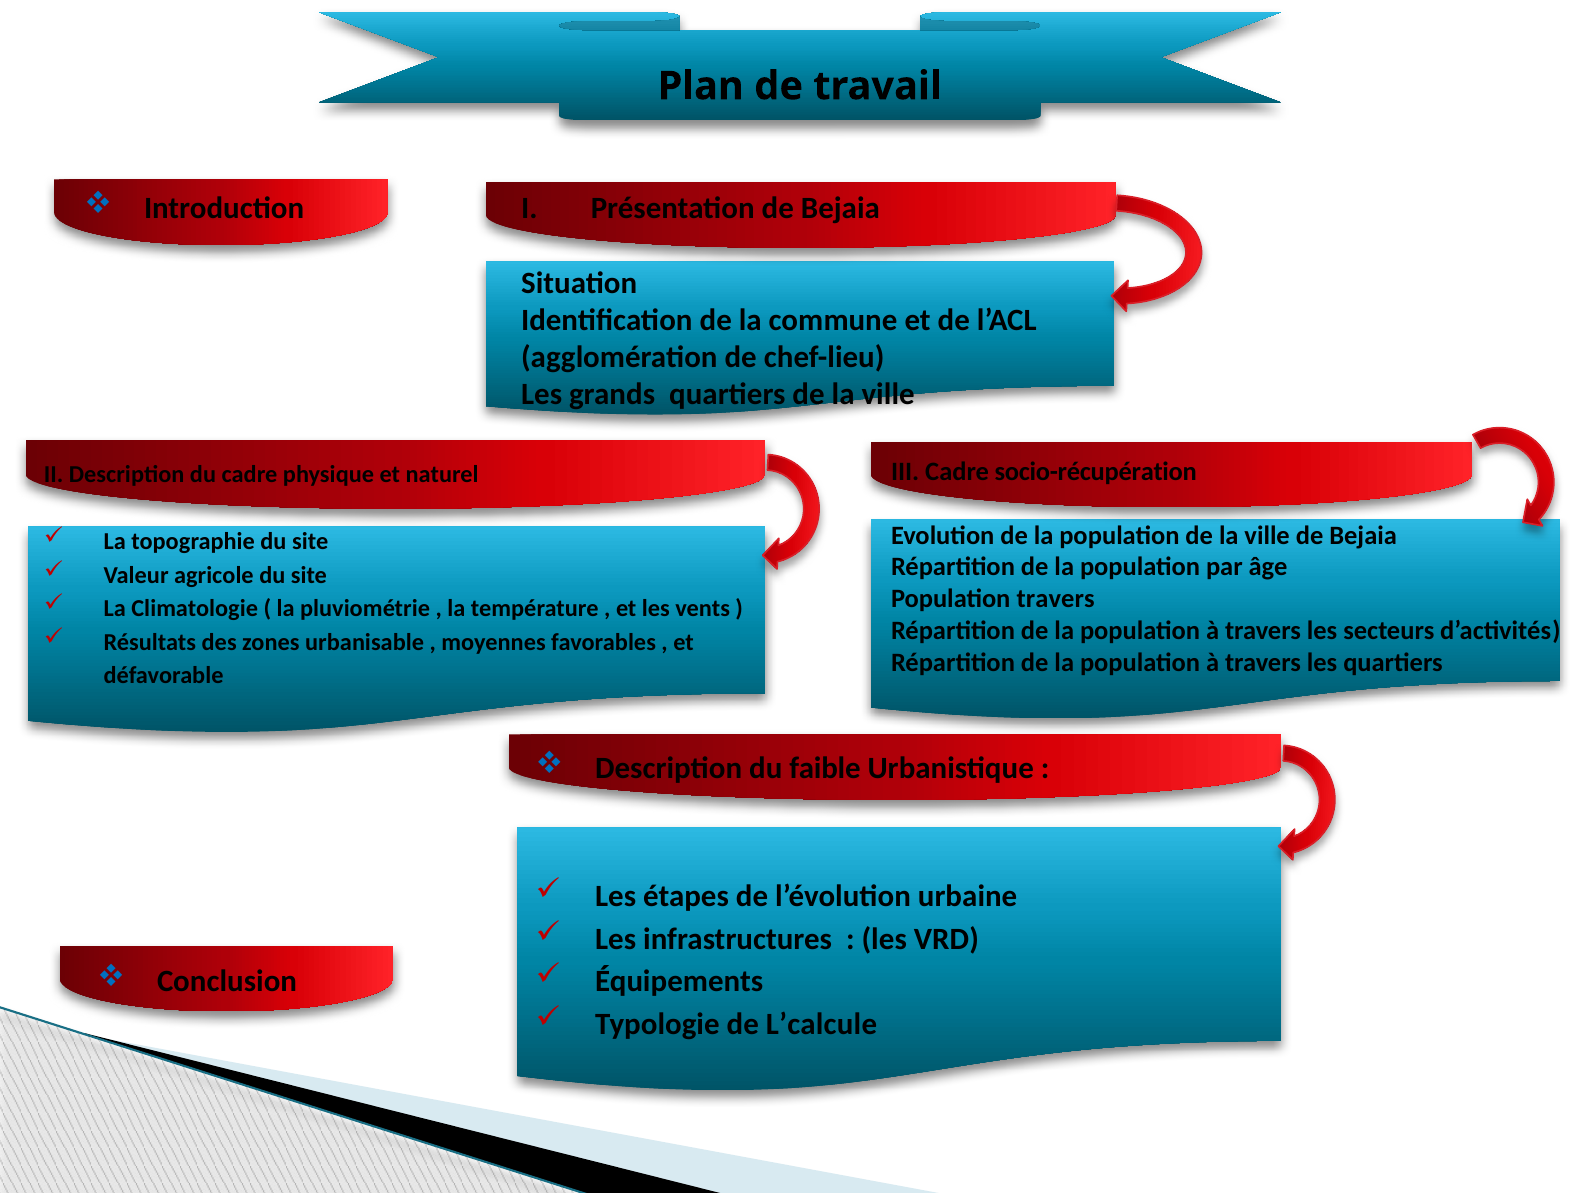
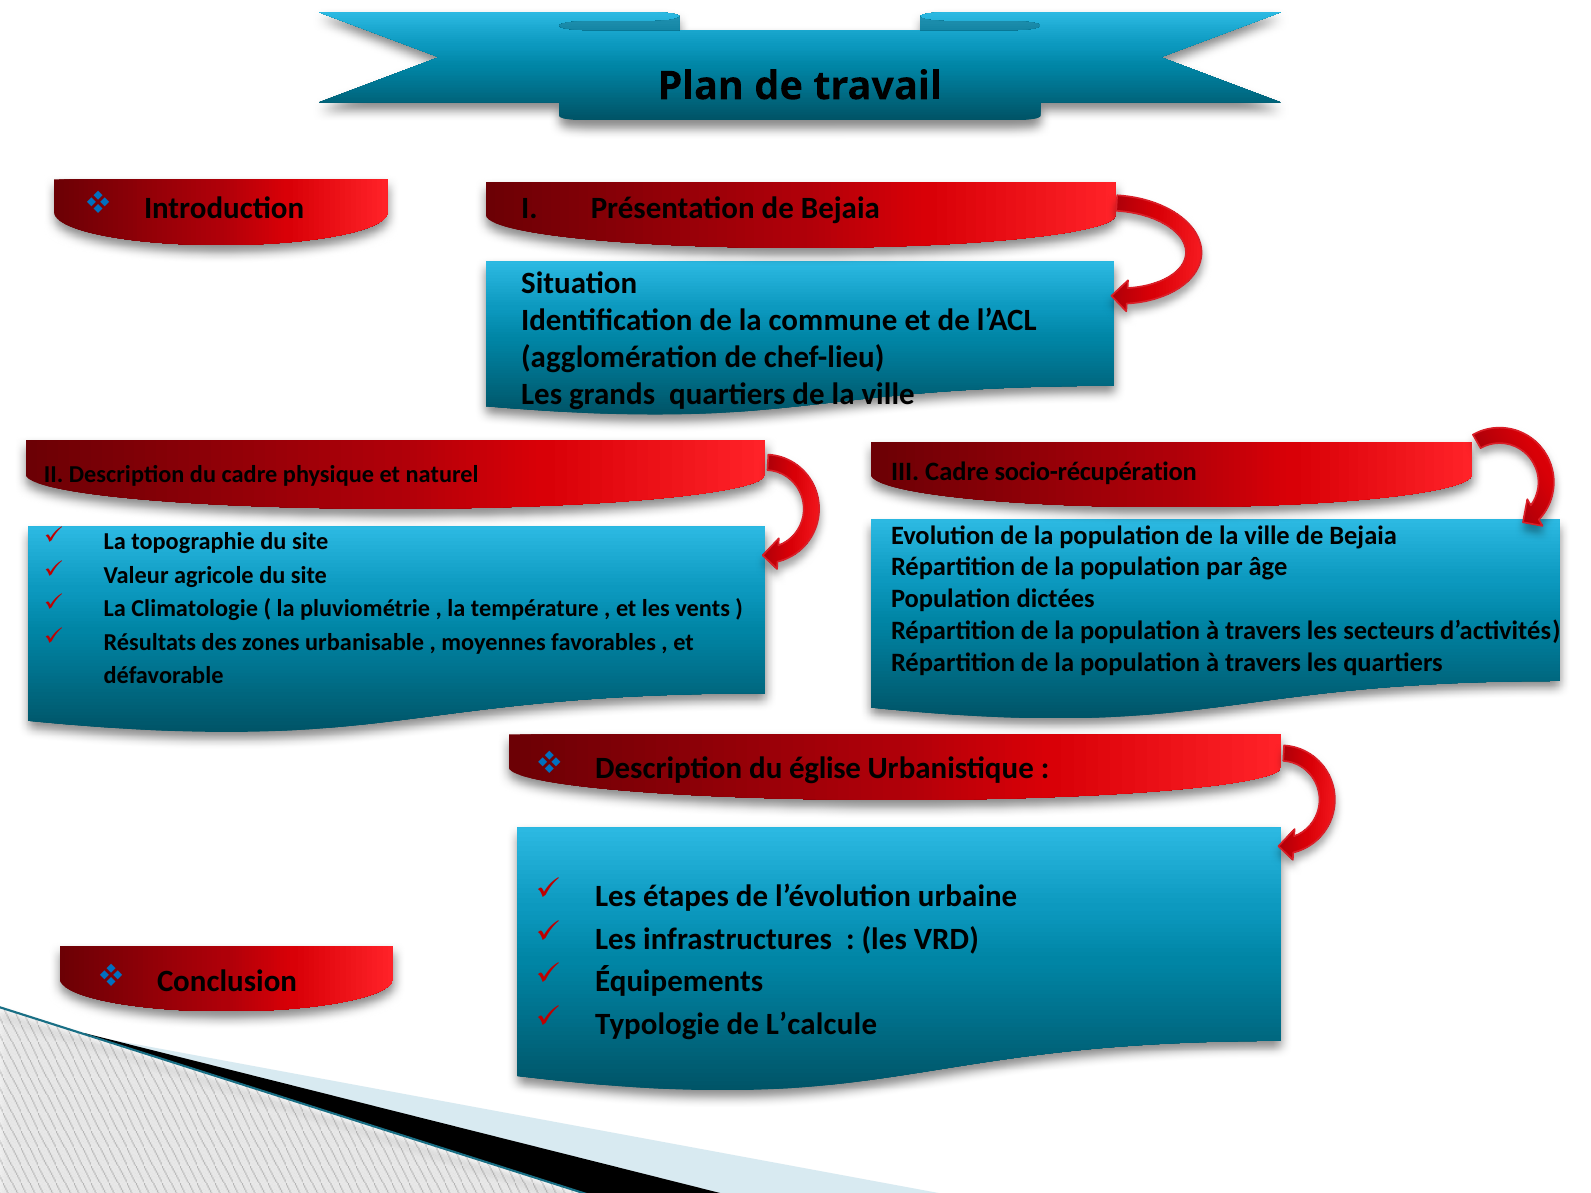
Population travers: travers -> dictées
faible: faible -> église
